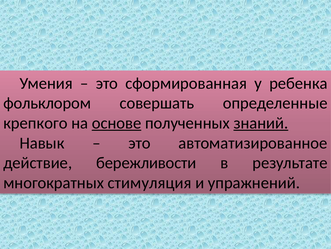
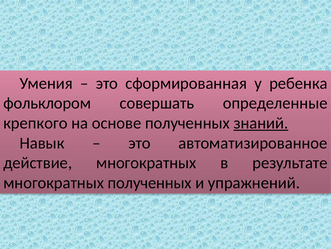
основе underline: present -> none
действие бережливости: бережливости -> многократных
многократных стимуляция: стимуляция -> полученных
